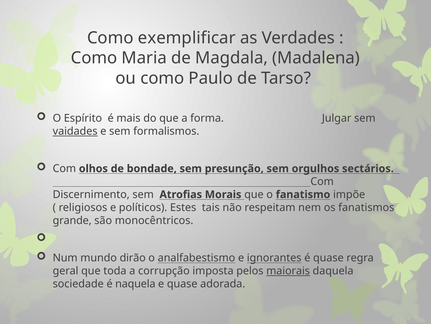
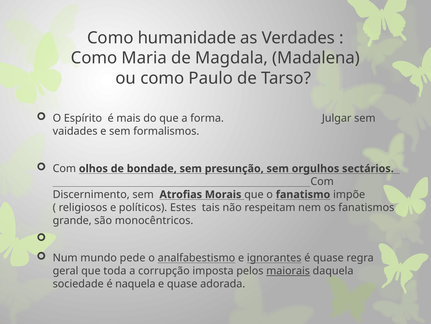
exemplificar: exemplificar -> humanidade
vaidades underline: present -> none
dirão: dirão -> pede
